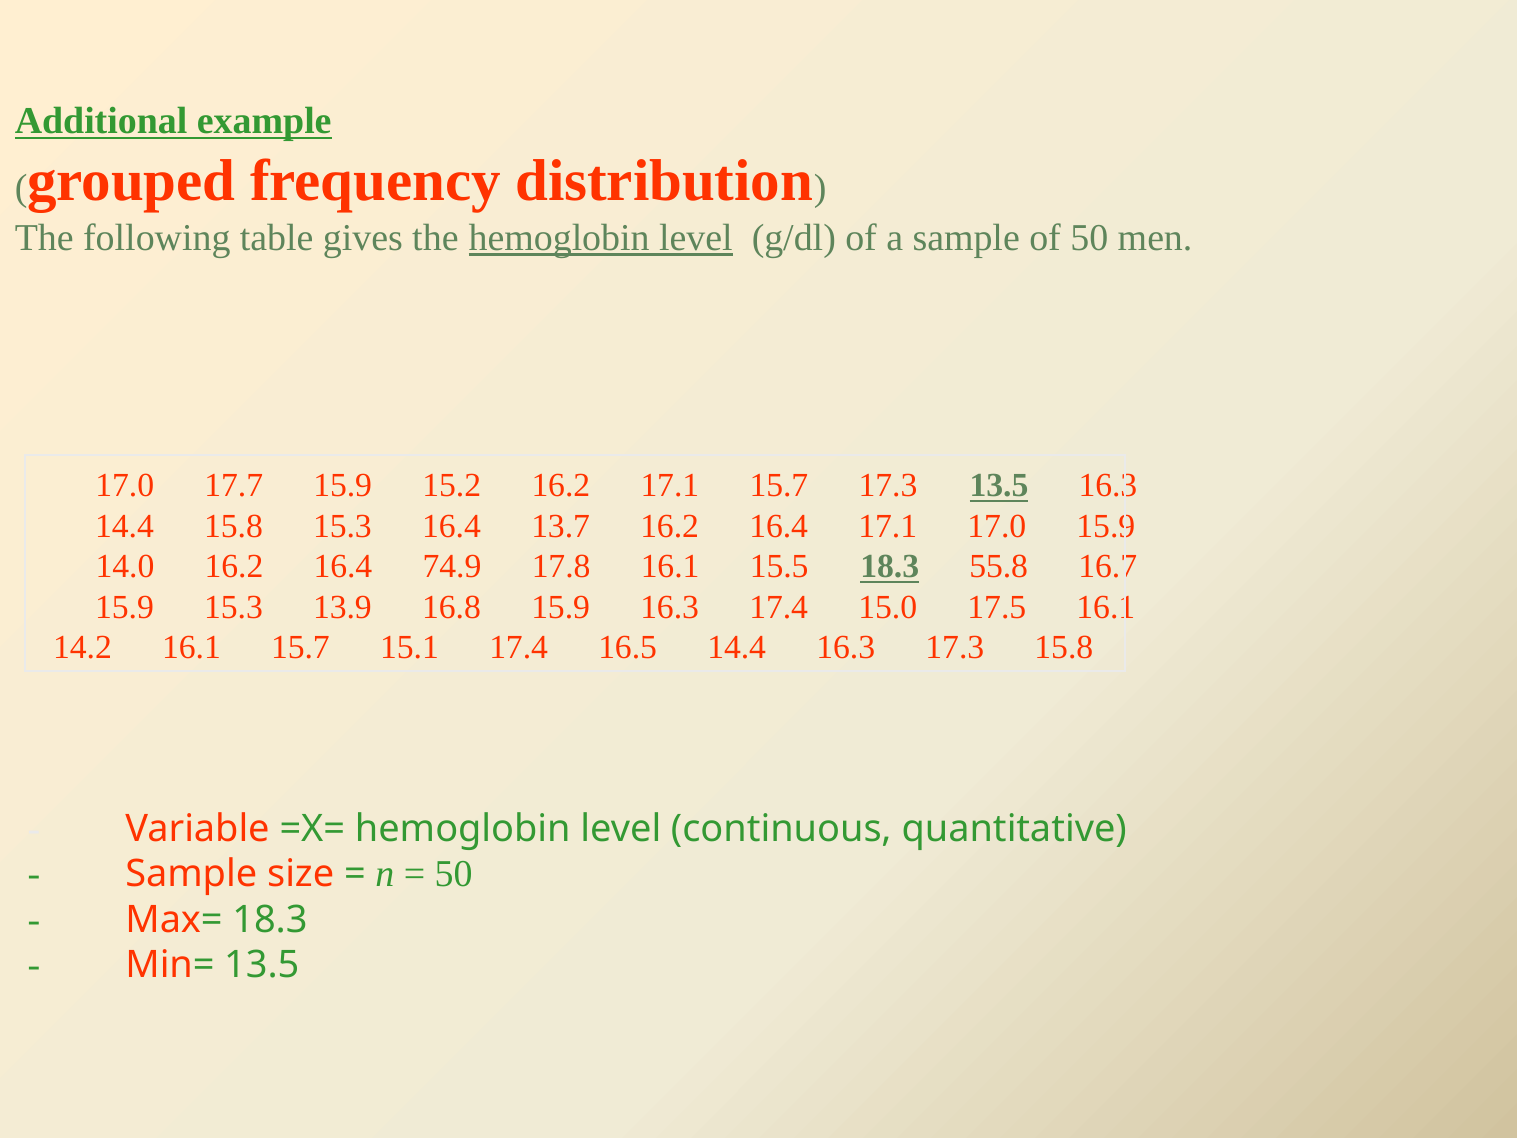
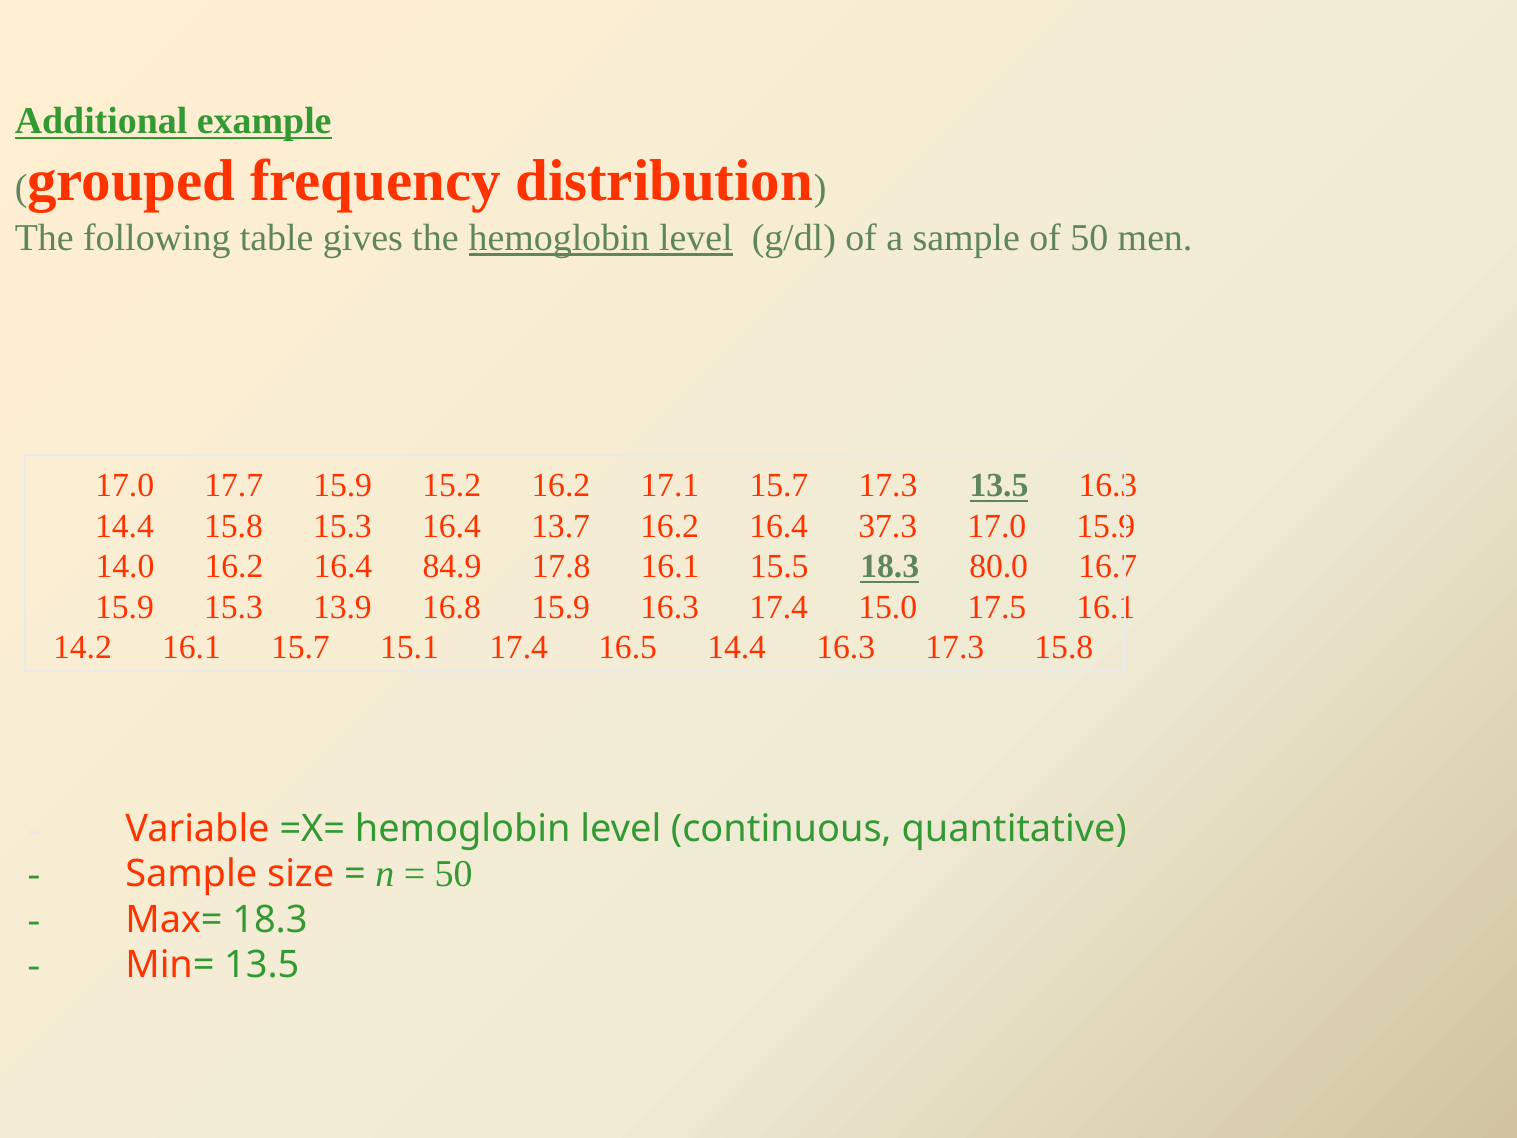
16.4 17.1: 17.1 -> 37.3
74.9: 74.9 -> 84.9
55.8: 55.8 -> 80.0
